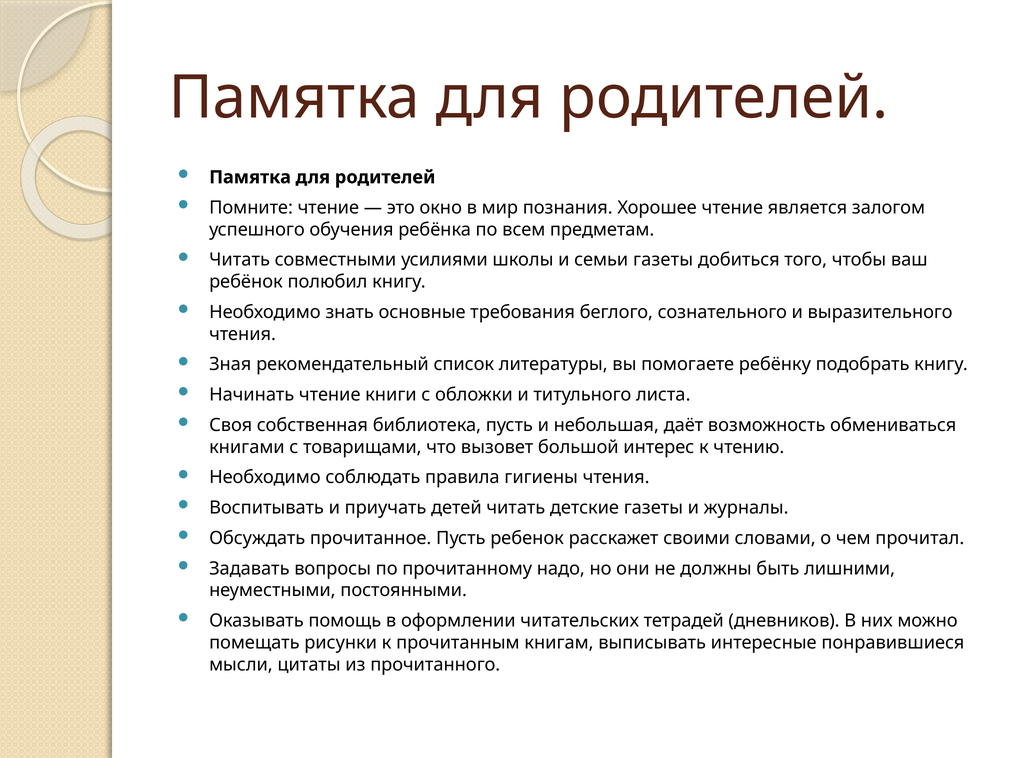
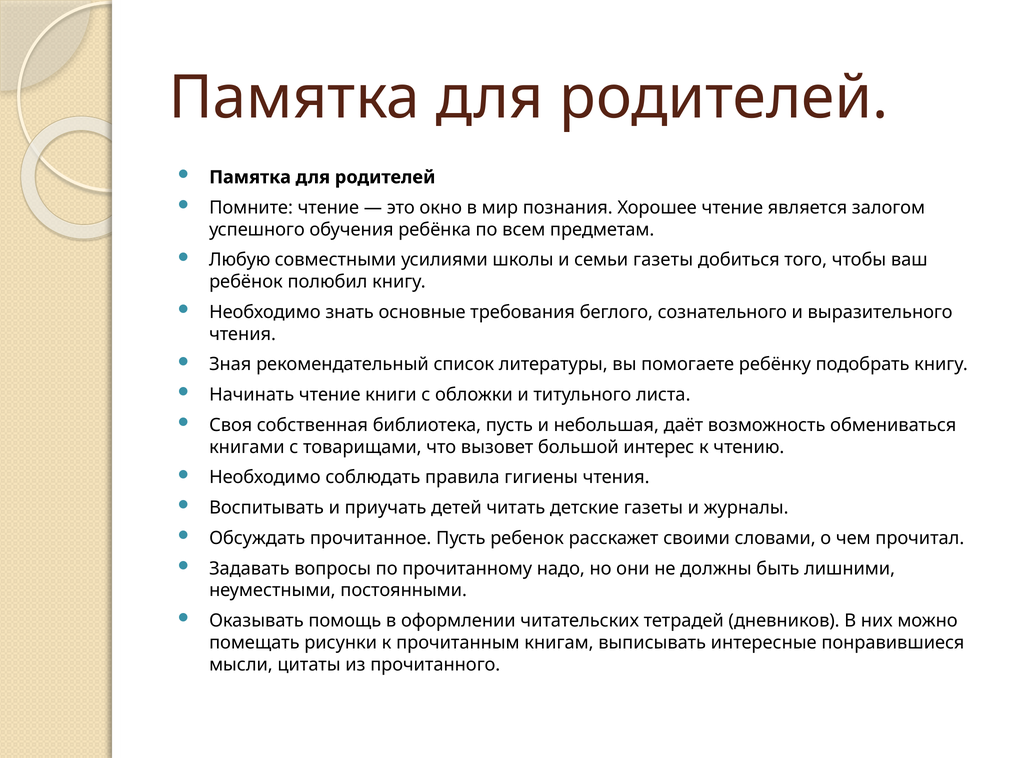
Читать at (240, 260): Читать -> Любую
